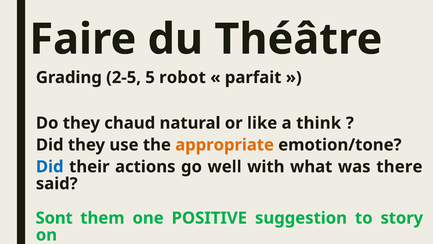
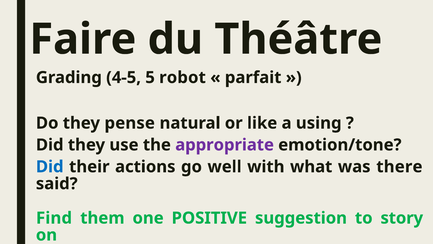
2-5: 2-5 -> 4-5
chaud: chaud -> pense
think: think -> using
appropriate colour: orange -> purple
Sont: Sont -> Find
